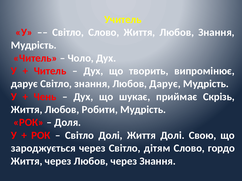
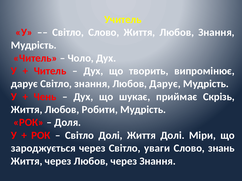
Свою: Свою -> Міри
дітям: дітям -> уваги
гордо: гордо -> знань
